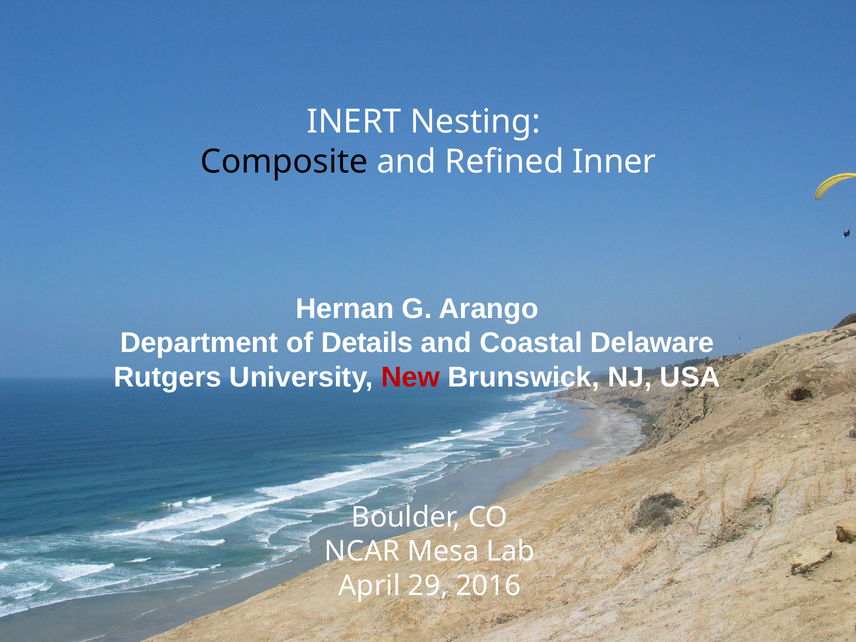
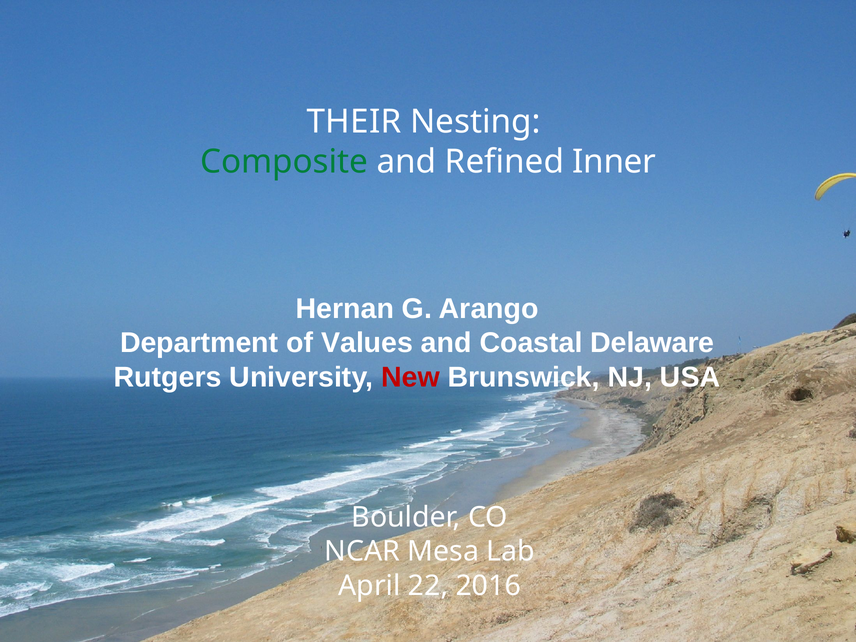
INERT: INERT -> THEIR
Composite colour: black -> green
Details: Details -> Values
29: 29 -> 22
